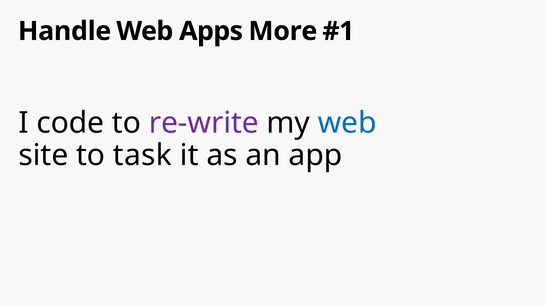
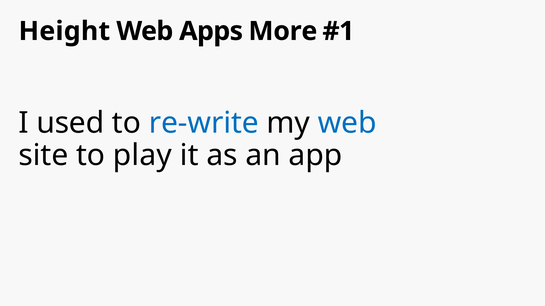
Handle: Handle -> Height
code: code -> used
re-write colour: purple -> blue
task: task -> play
